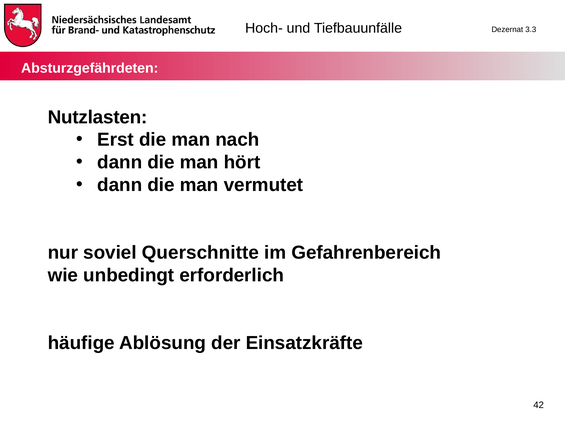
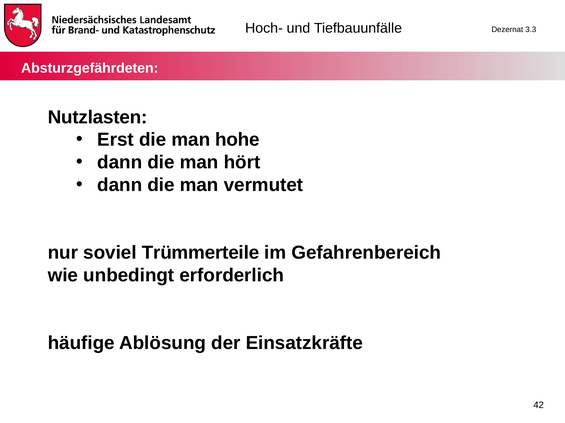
nach: nach -> hohe
Querschnitte: Querschnitte -> Trümmerteile
